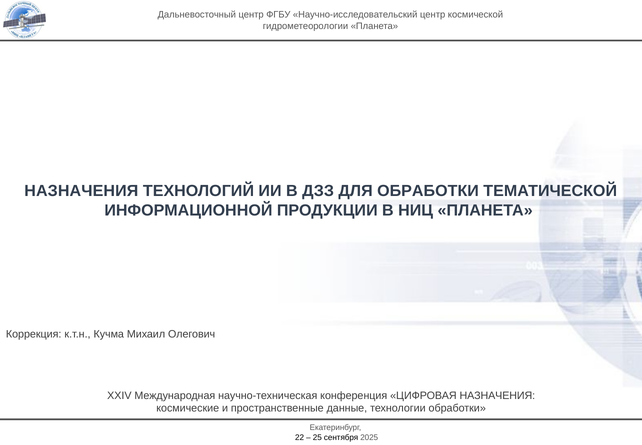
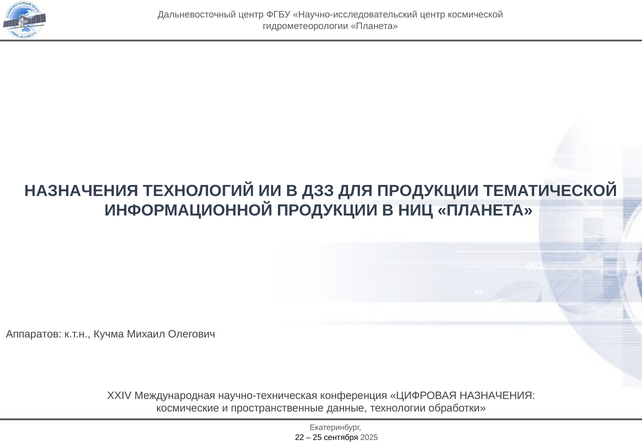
ДЛЯ ОБРАБОТКИ: ОБРАБОТКИ -> ПРОДУКЦИИ
Коррекция: Коррекция -> Аппаратов
